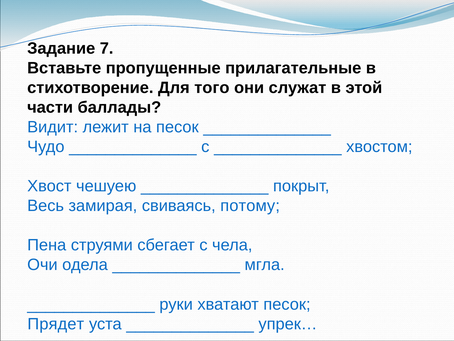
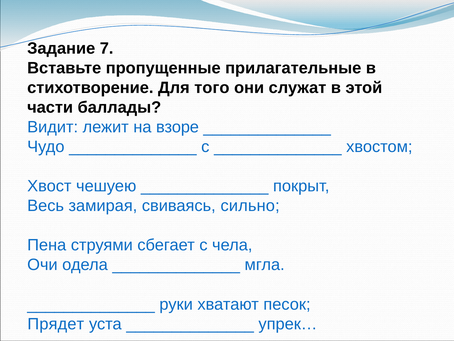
на песок: песок -> взоре
потому: потому -> сильно
